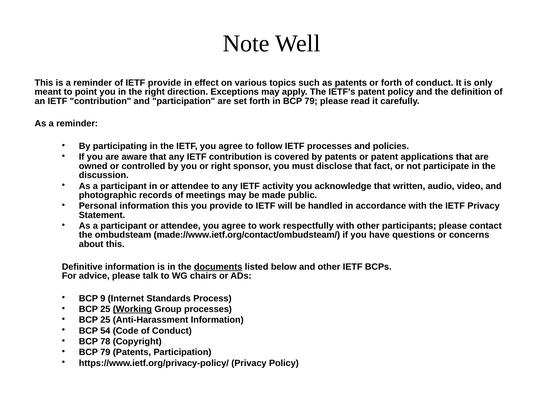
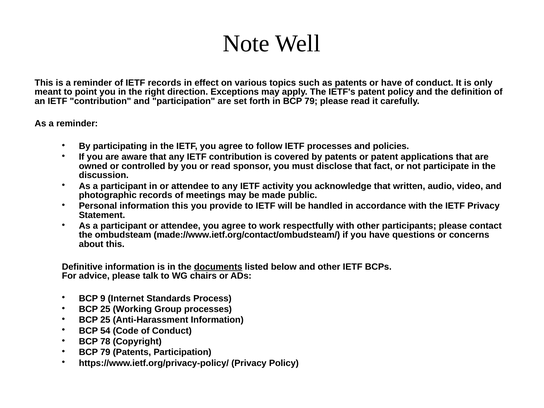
IETF provide: provide -> records
or forth: forth -> have
or right: right -> read
Working underline: present -> none
